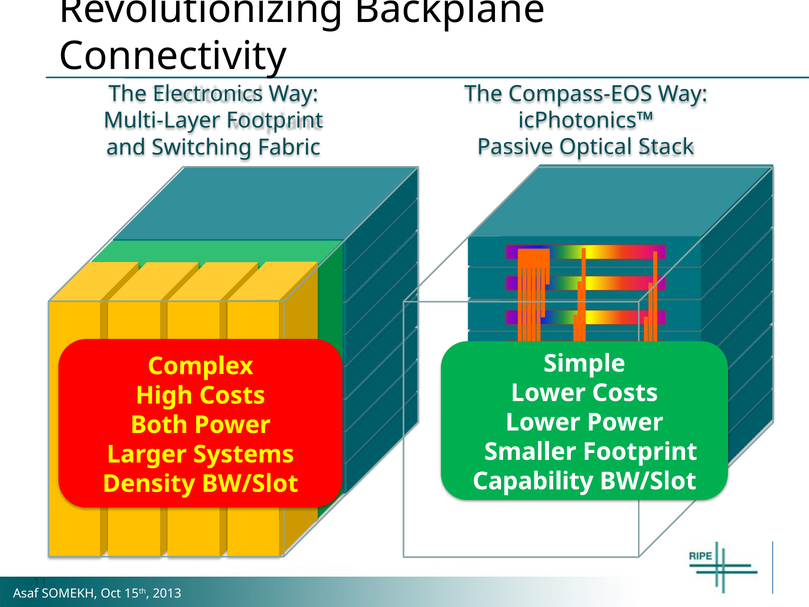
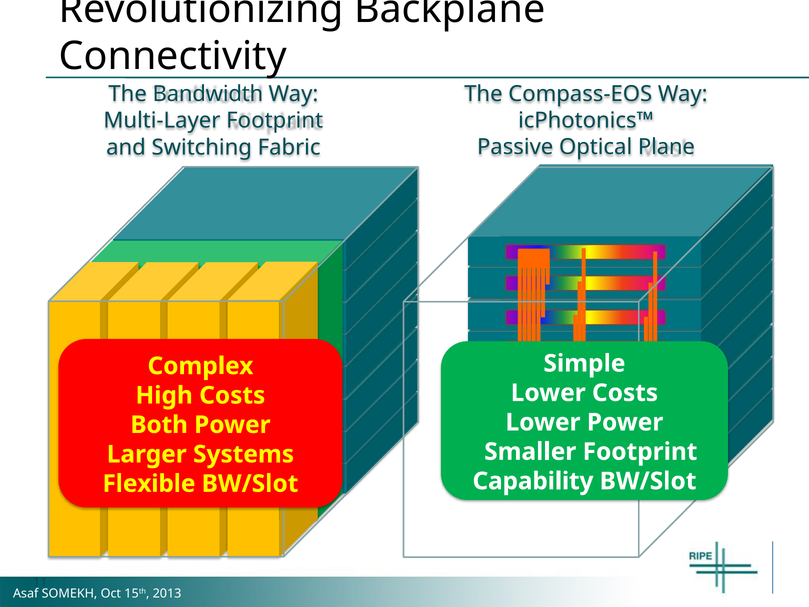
Electronics: Electronics -> Bandwidth
Stack: Stack -> Plane
Density: Density -> Flexible
